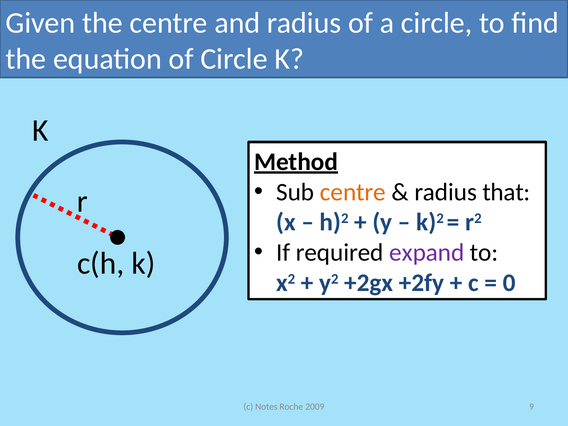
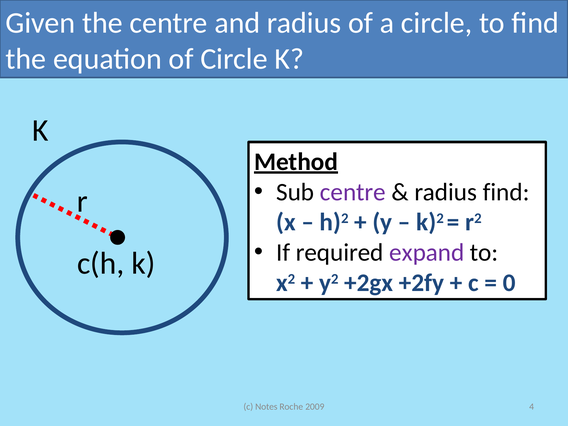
centre at (353, 192) colour: orange -> purple
radius that: that -> find
9: 9 -> 4
